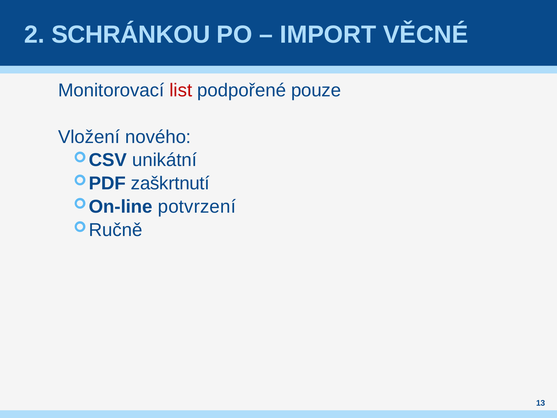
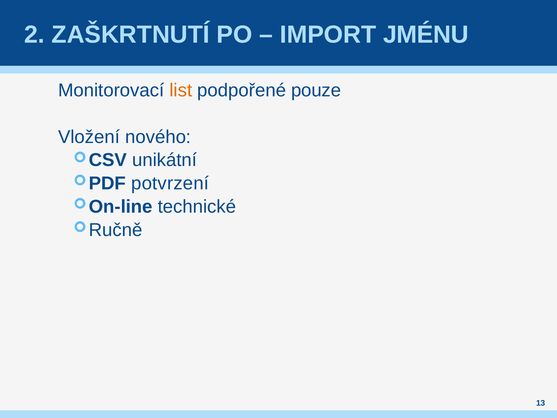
SCHRÁNKOU: SCHRÁNKOU -> ZAŠKRTNUTÍ
VĚCNÉ: VĚCNÉ -> JMÉNU
list colour: red -> orange
zaškrtnutí: zaškrtnutí -> potvrzení
potvrzení: potvrzení -> technické
